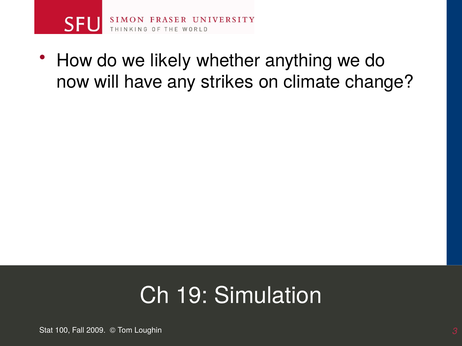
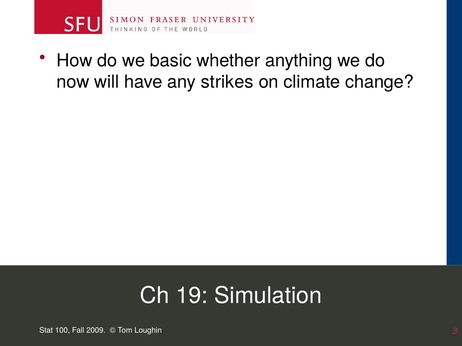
likely: likely -> basic
